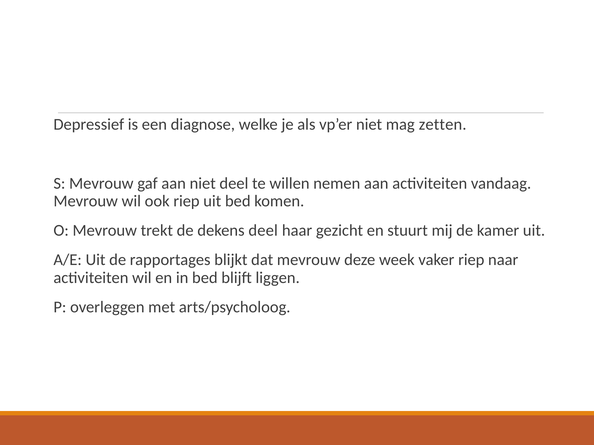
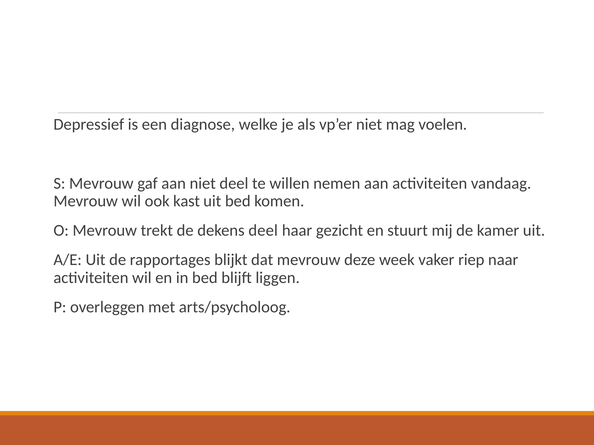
zetten: zetten -> voelen
ook riep: riep -> kast
